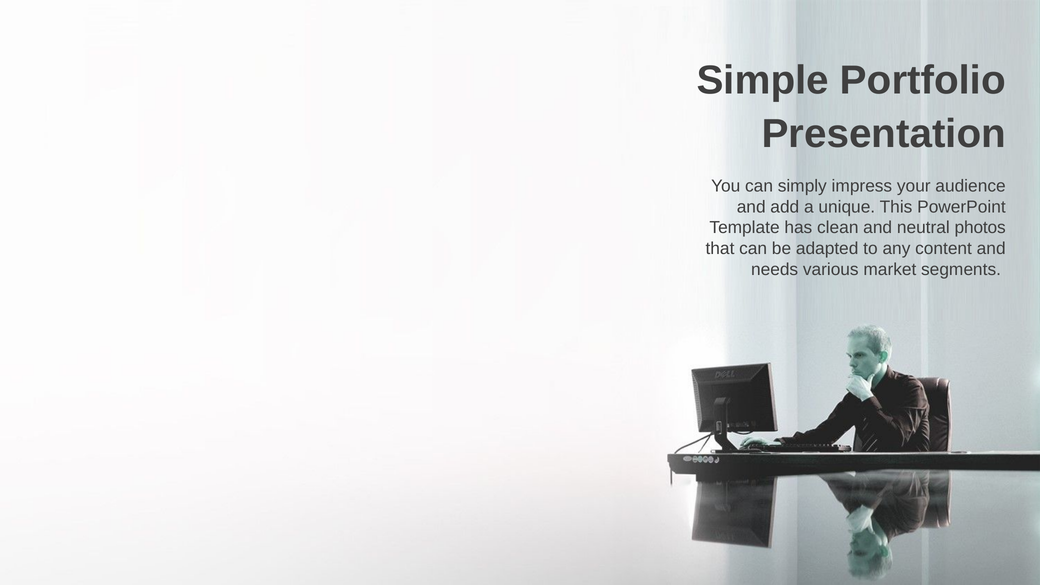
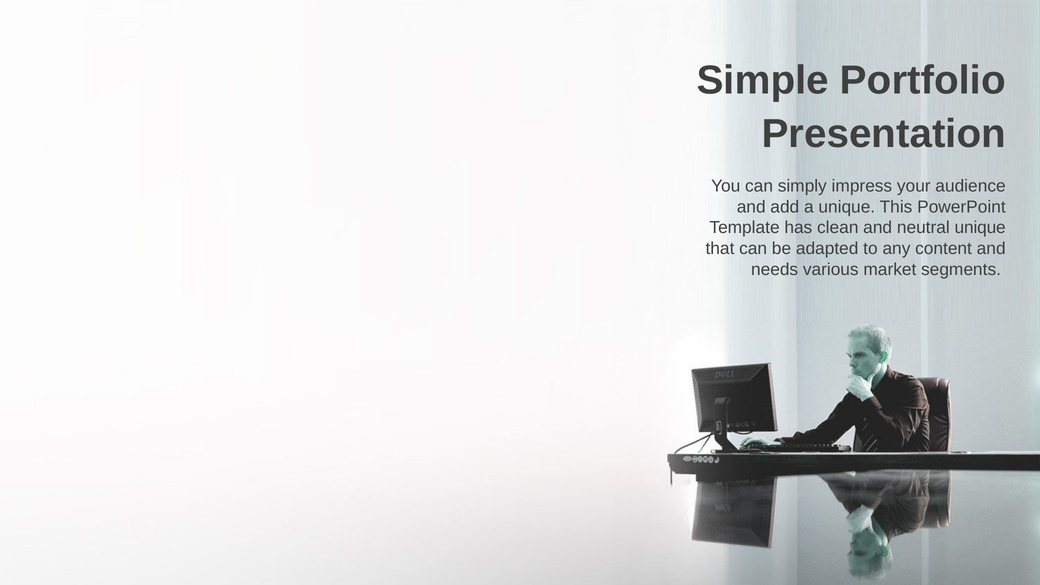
neutral photos: photos -> unique
